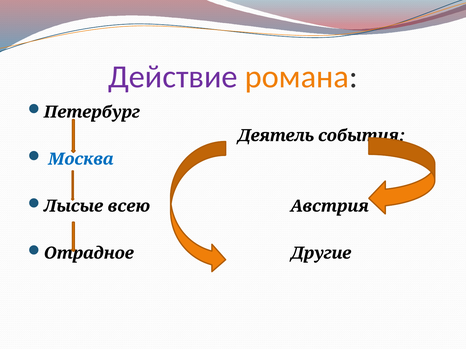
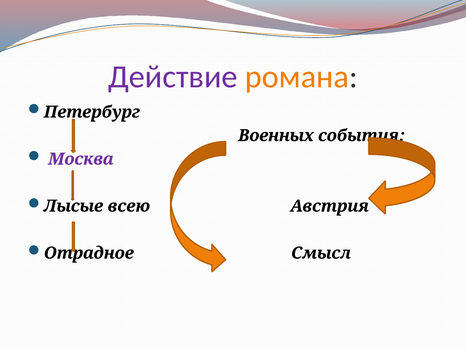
Деятель: Деятель -> Военных
Москва colour: blue -> purple
Другие: Другие -> Смысл
